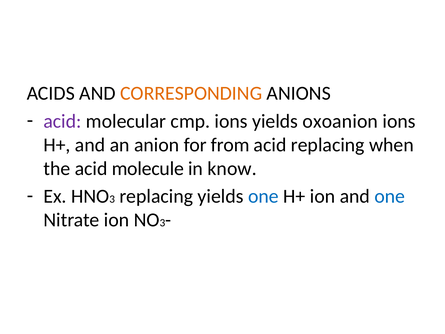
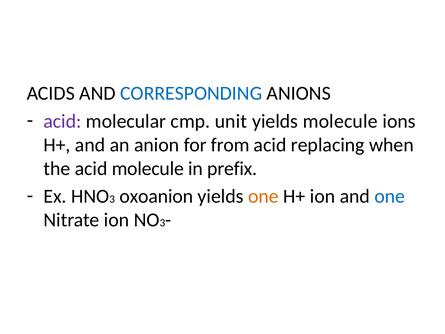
CORRESPONDING colour: orange -> blue
cmp ions: ions -> unit
yields oxoanion: oxoanion -> molecule
know: know -> prefix
replacing at (156, 196): replacing -> oxoanion
one at (263, 196) colour: blue -> orange
